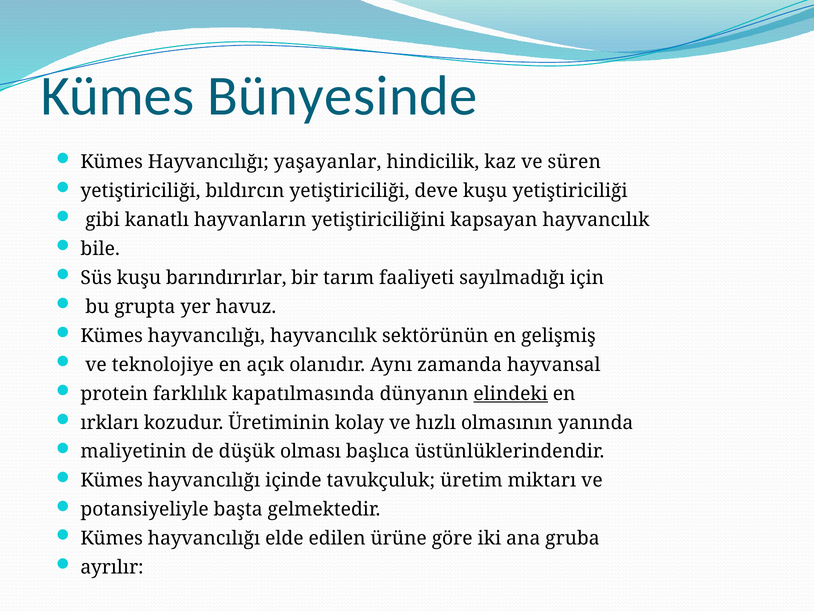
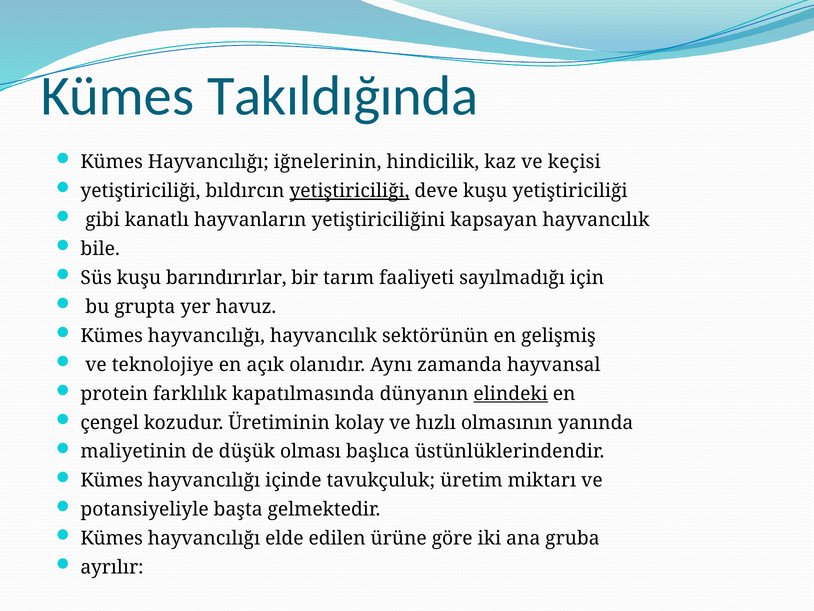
Bünyesinde: Bünyesinde -> Takıldığında
yaşayanlar: yaşayanlar -> iğnelerinin
süren: süren -> keçisi
yetiştiriciliği at (349, 191) underline: none -> present
ırkları: ırkları -> çengel
